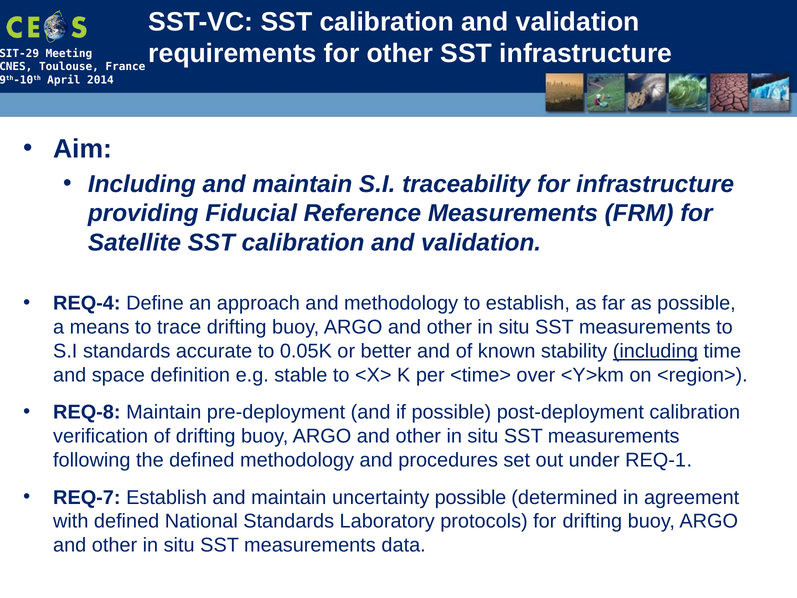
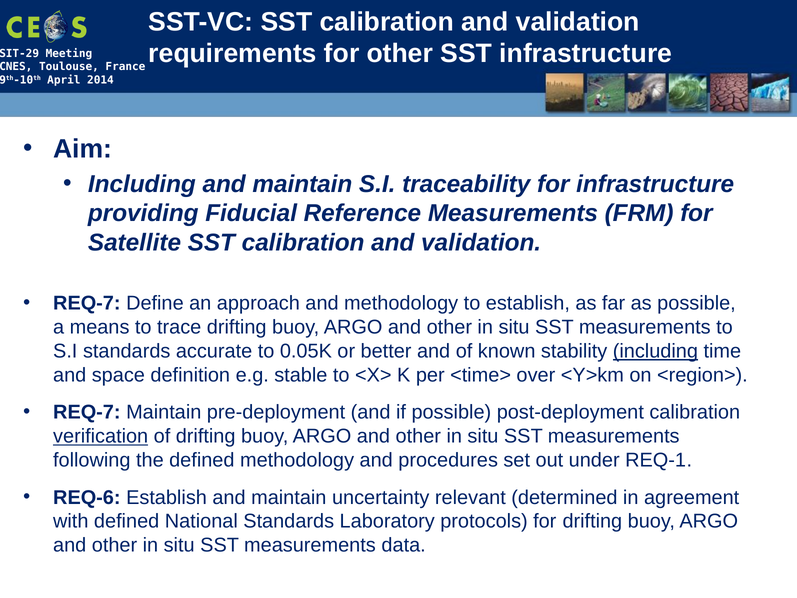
REQ-4 at (87, 303): REQ-4 -> REQ-7
REQ-8 at (87, 412): REQ-8 -> REQ-7
verification underline: none -> present
REQ-7: REQ-7 -> REQ-6
uncertainty possible: possible -> relevant
